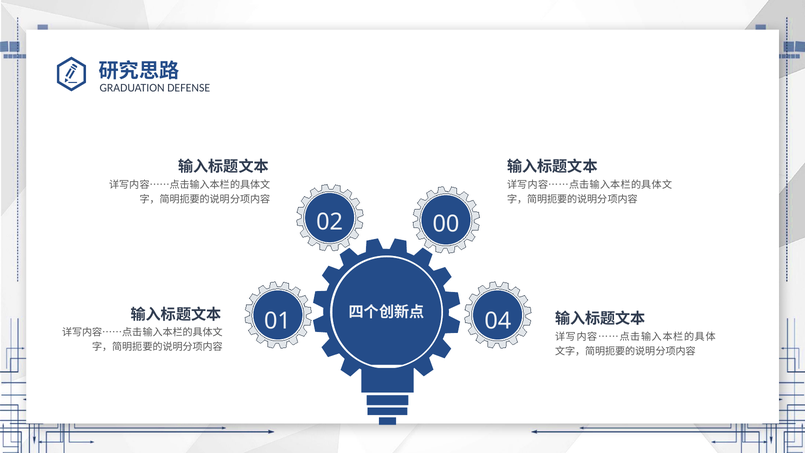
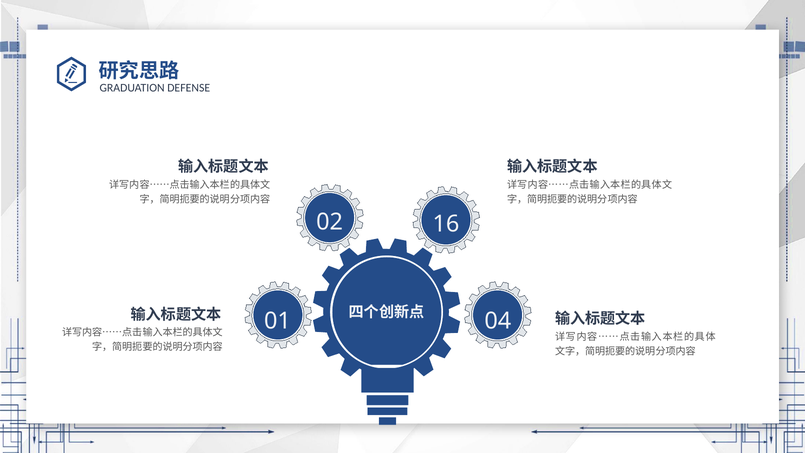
00: 00 -> 16
